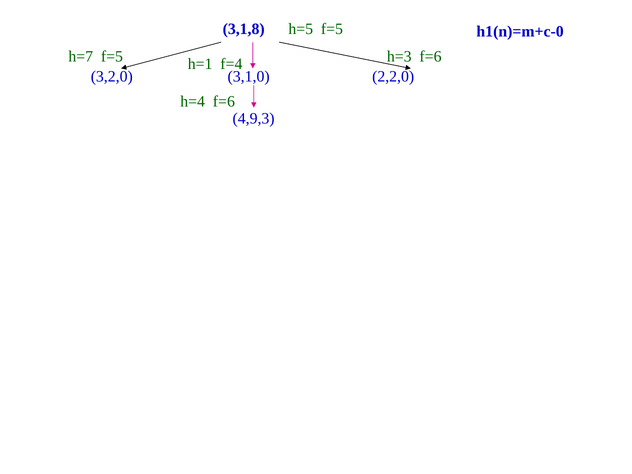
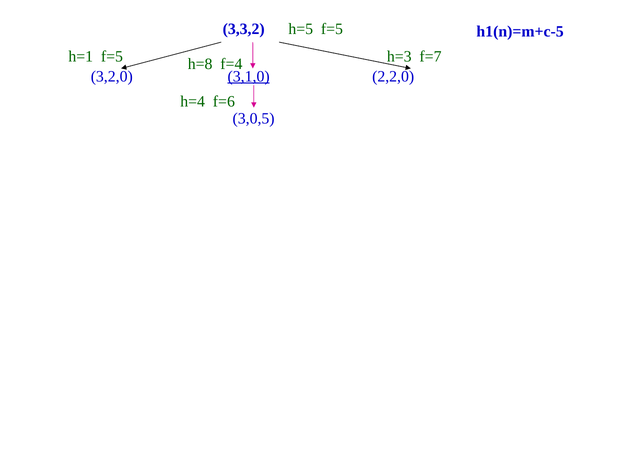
3,1,8: 3,1,8 -> 3,3,2
h1(n)=m+c-0: h1(n)=m+c-0 -> h1(n)=m+c-5
h=7: h=7 -> h=1
h=1: h=1 -> h=8
h=3 f=6: f=6 -> f=7
3,1,0 underline: none -> present
4,9,3: 4,9,3 -> 3,0,5
